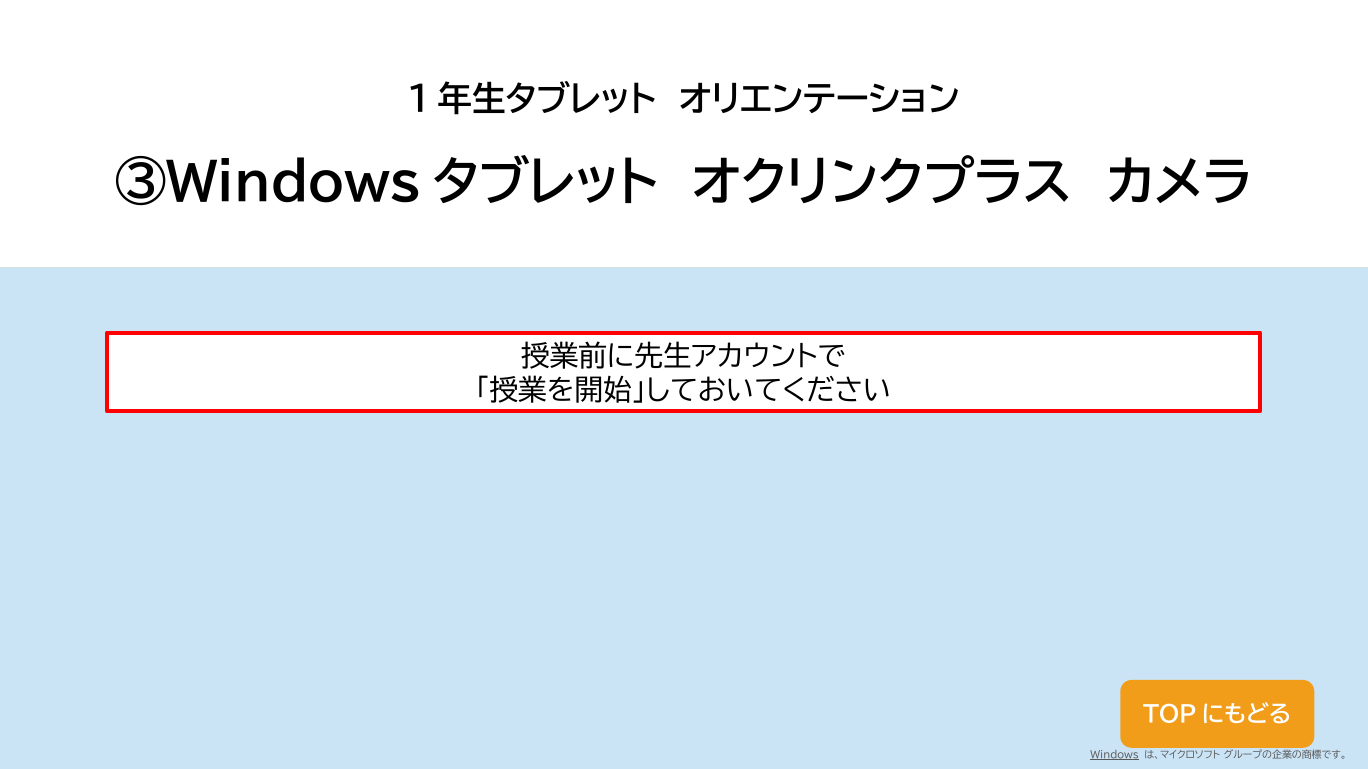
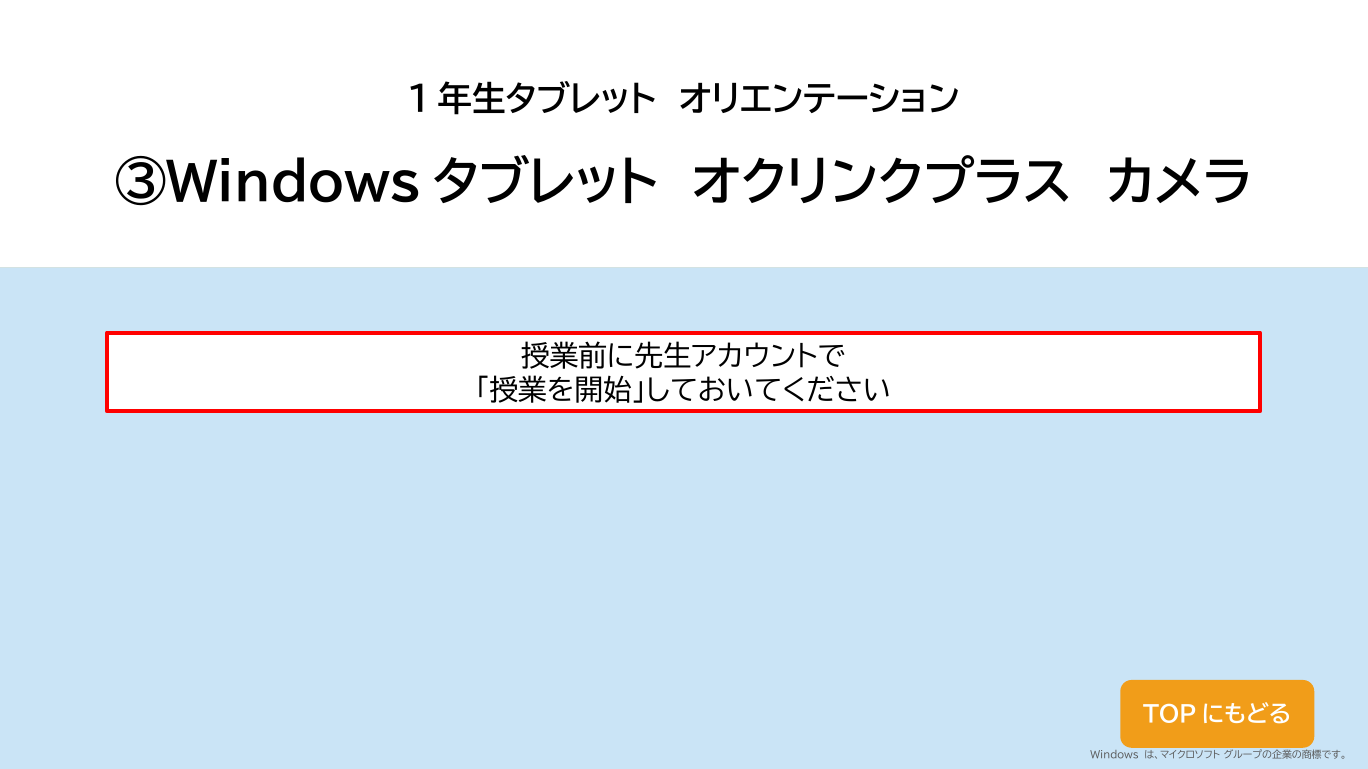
Windows underline: present -> none
